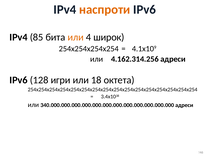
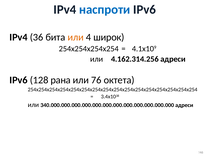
наспроти colour: orange -> blue
85: 85 -> 36
игри: игри -> рана
18: 18 -> 76
